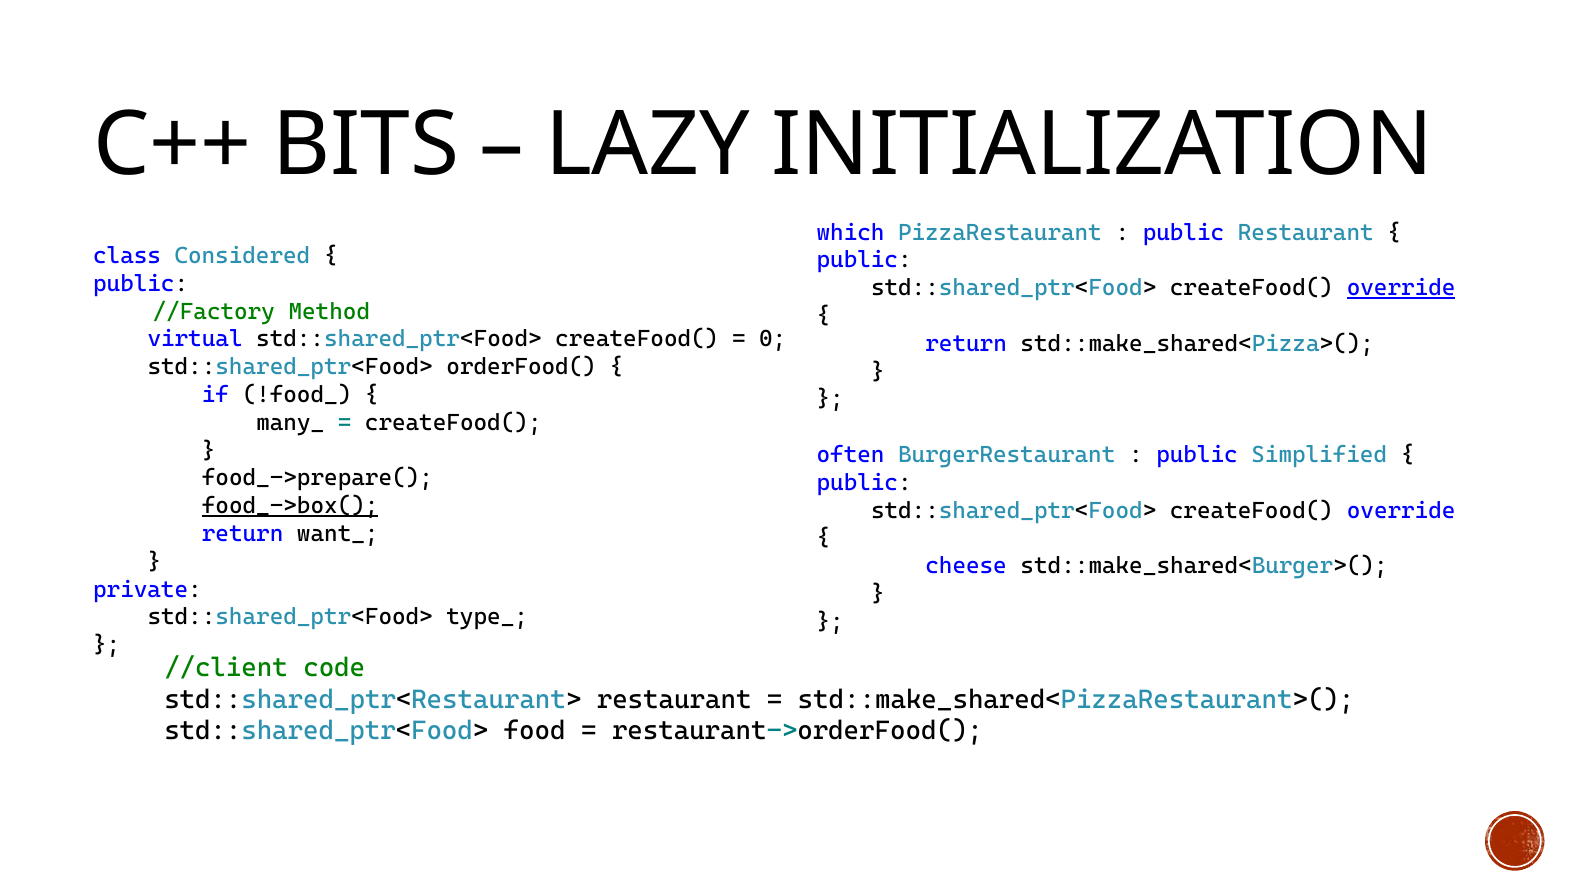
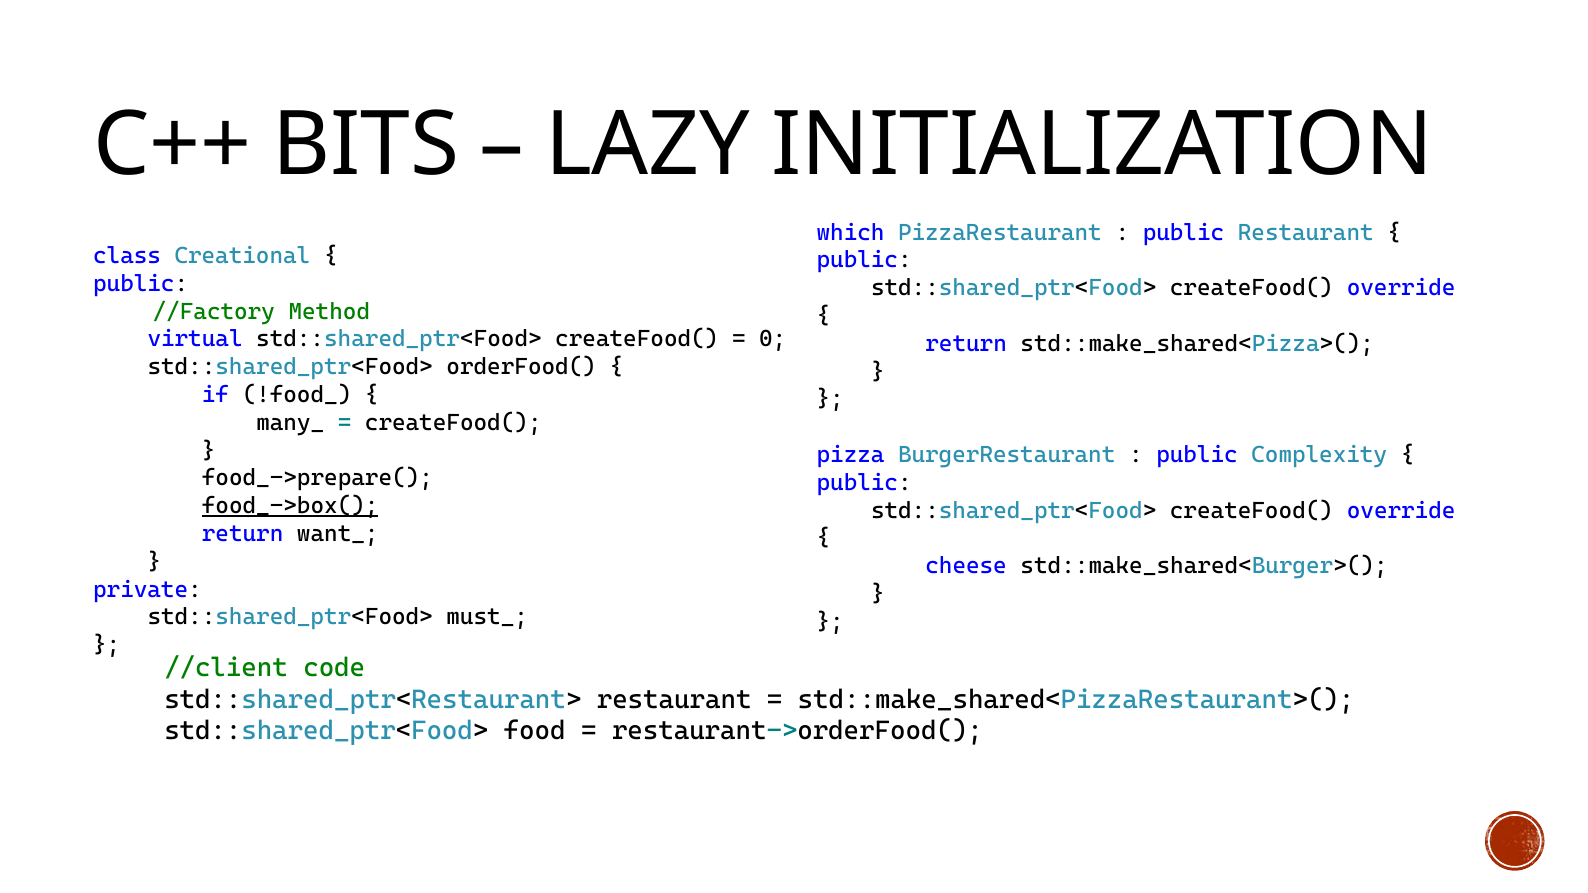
Considered: Considered -> Creational
override at (1401, 288) underline: present -> none
often: often -> pizza
Simplified: Simplified -> Complexity
type_: type_ -> must_
